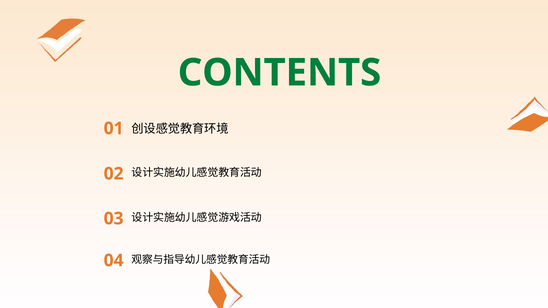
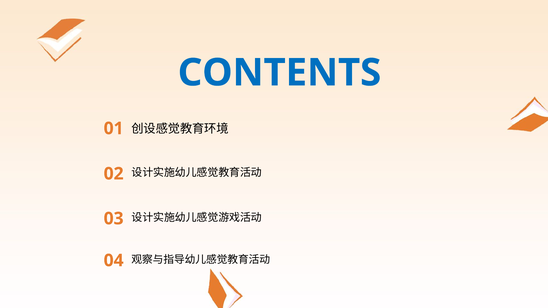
CONTENTS colour: green -> blue
